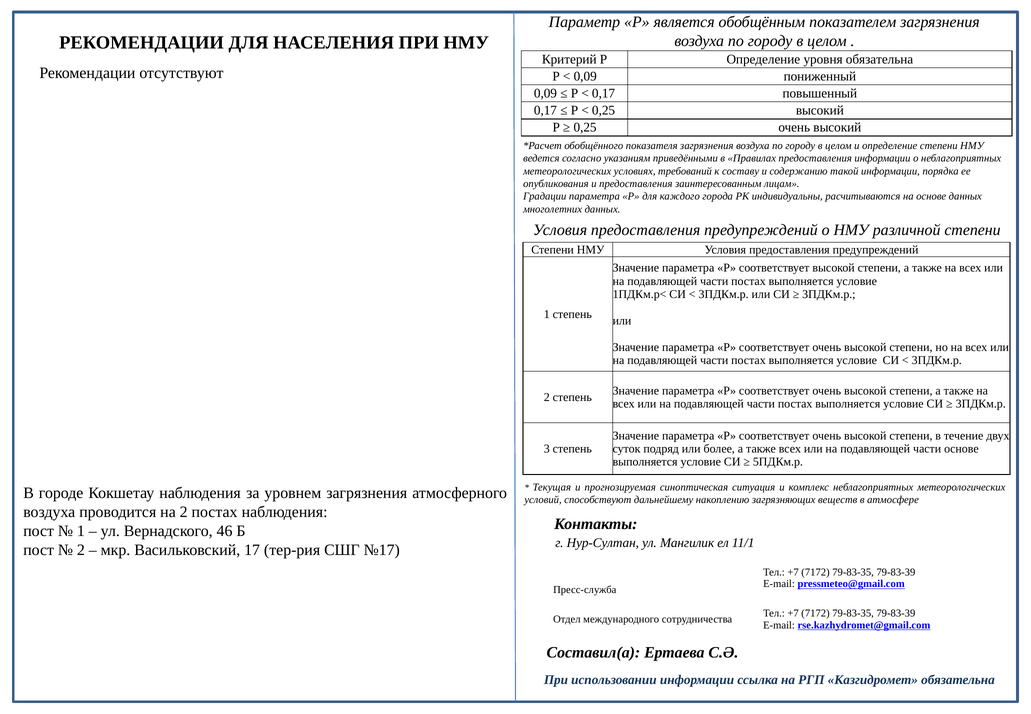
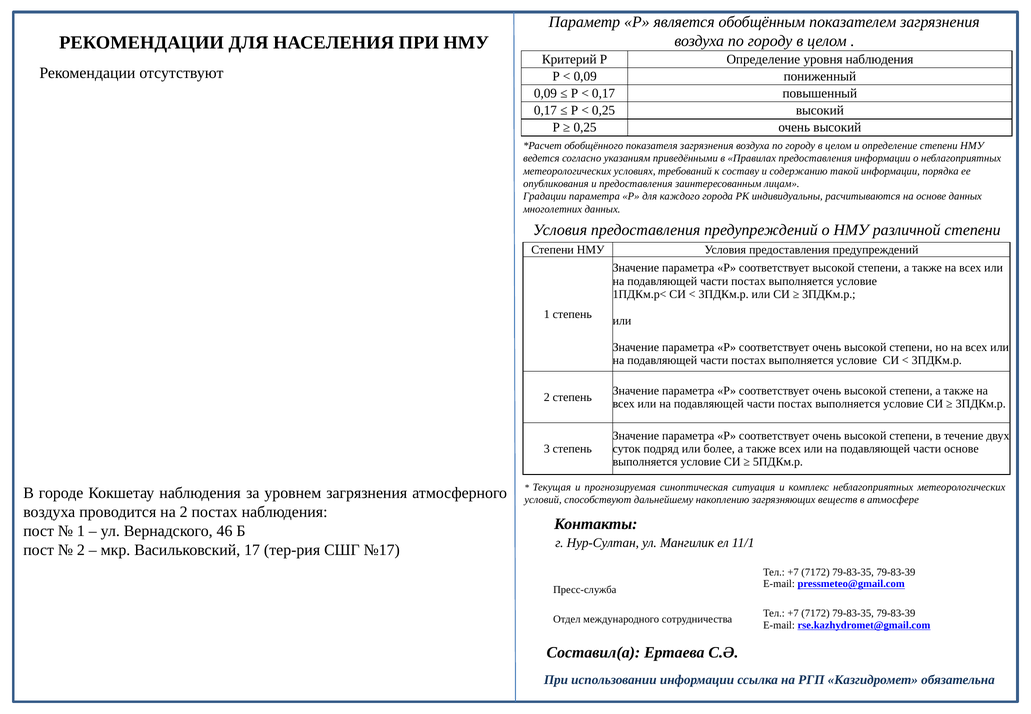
уровня обязательна: обязательна -> наблюдения
